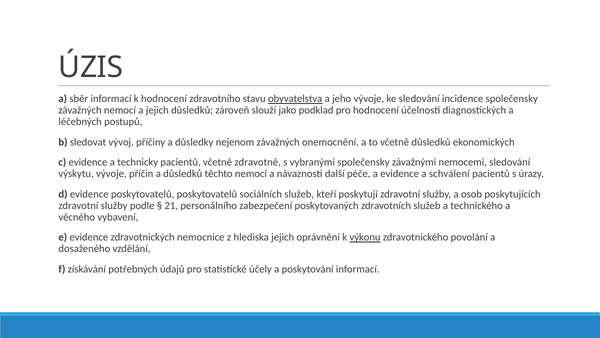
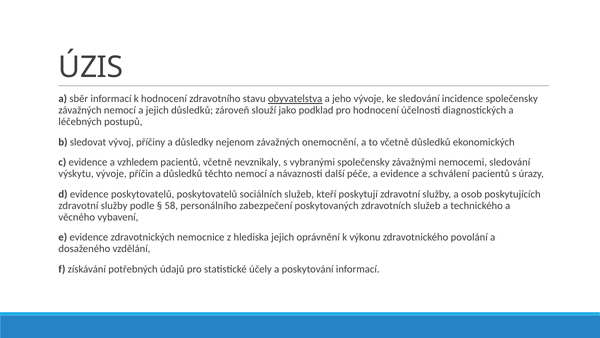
technicky: technicky -> vzhledem
zdravotně: zdravotně -> nevznikaly
21: 21 -> 58
výkonu underline: present -> none
